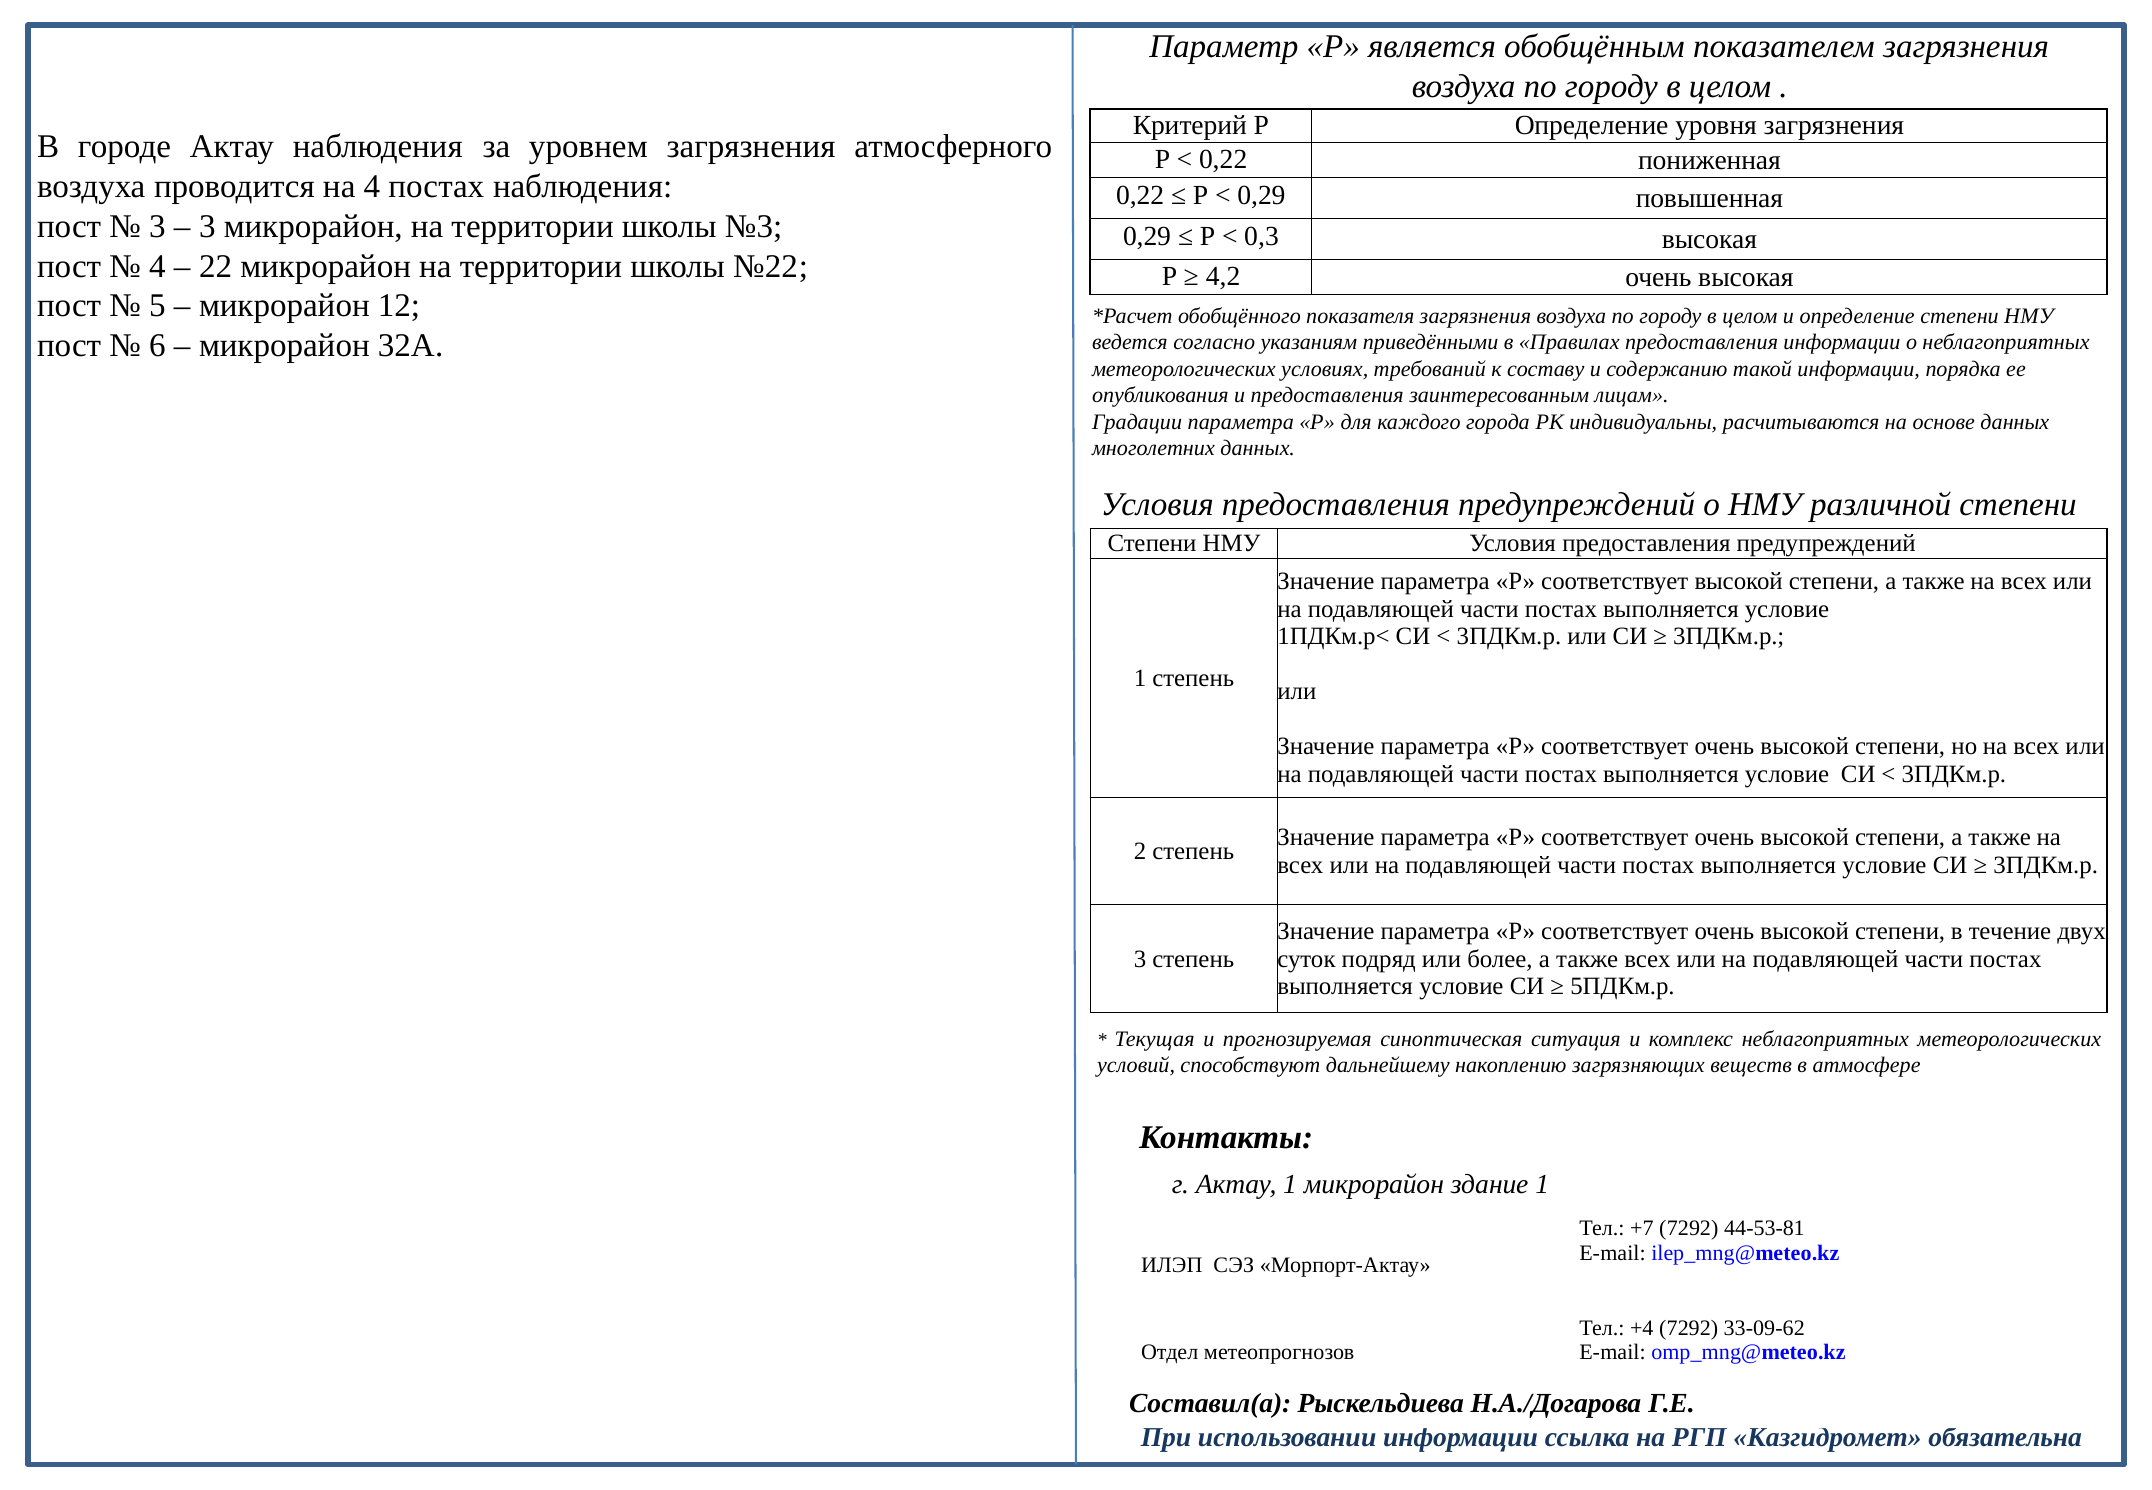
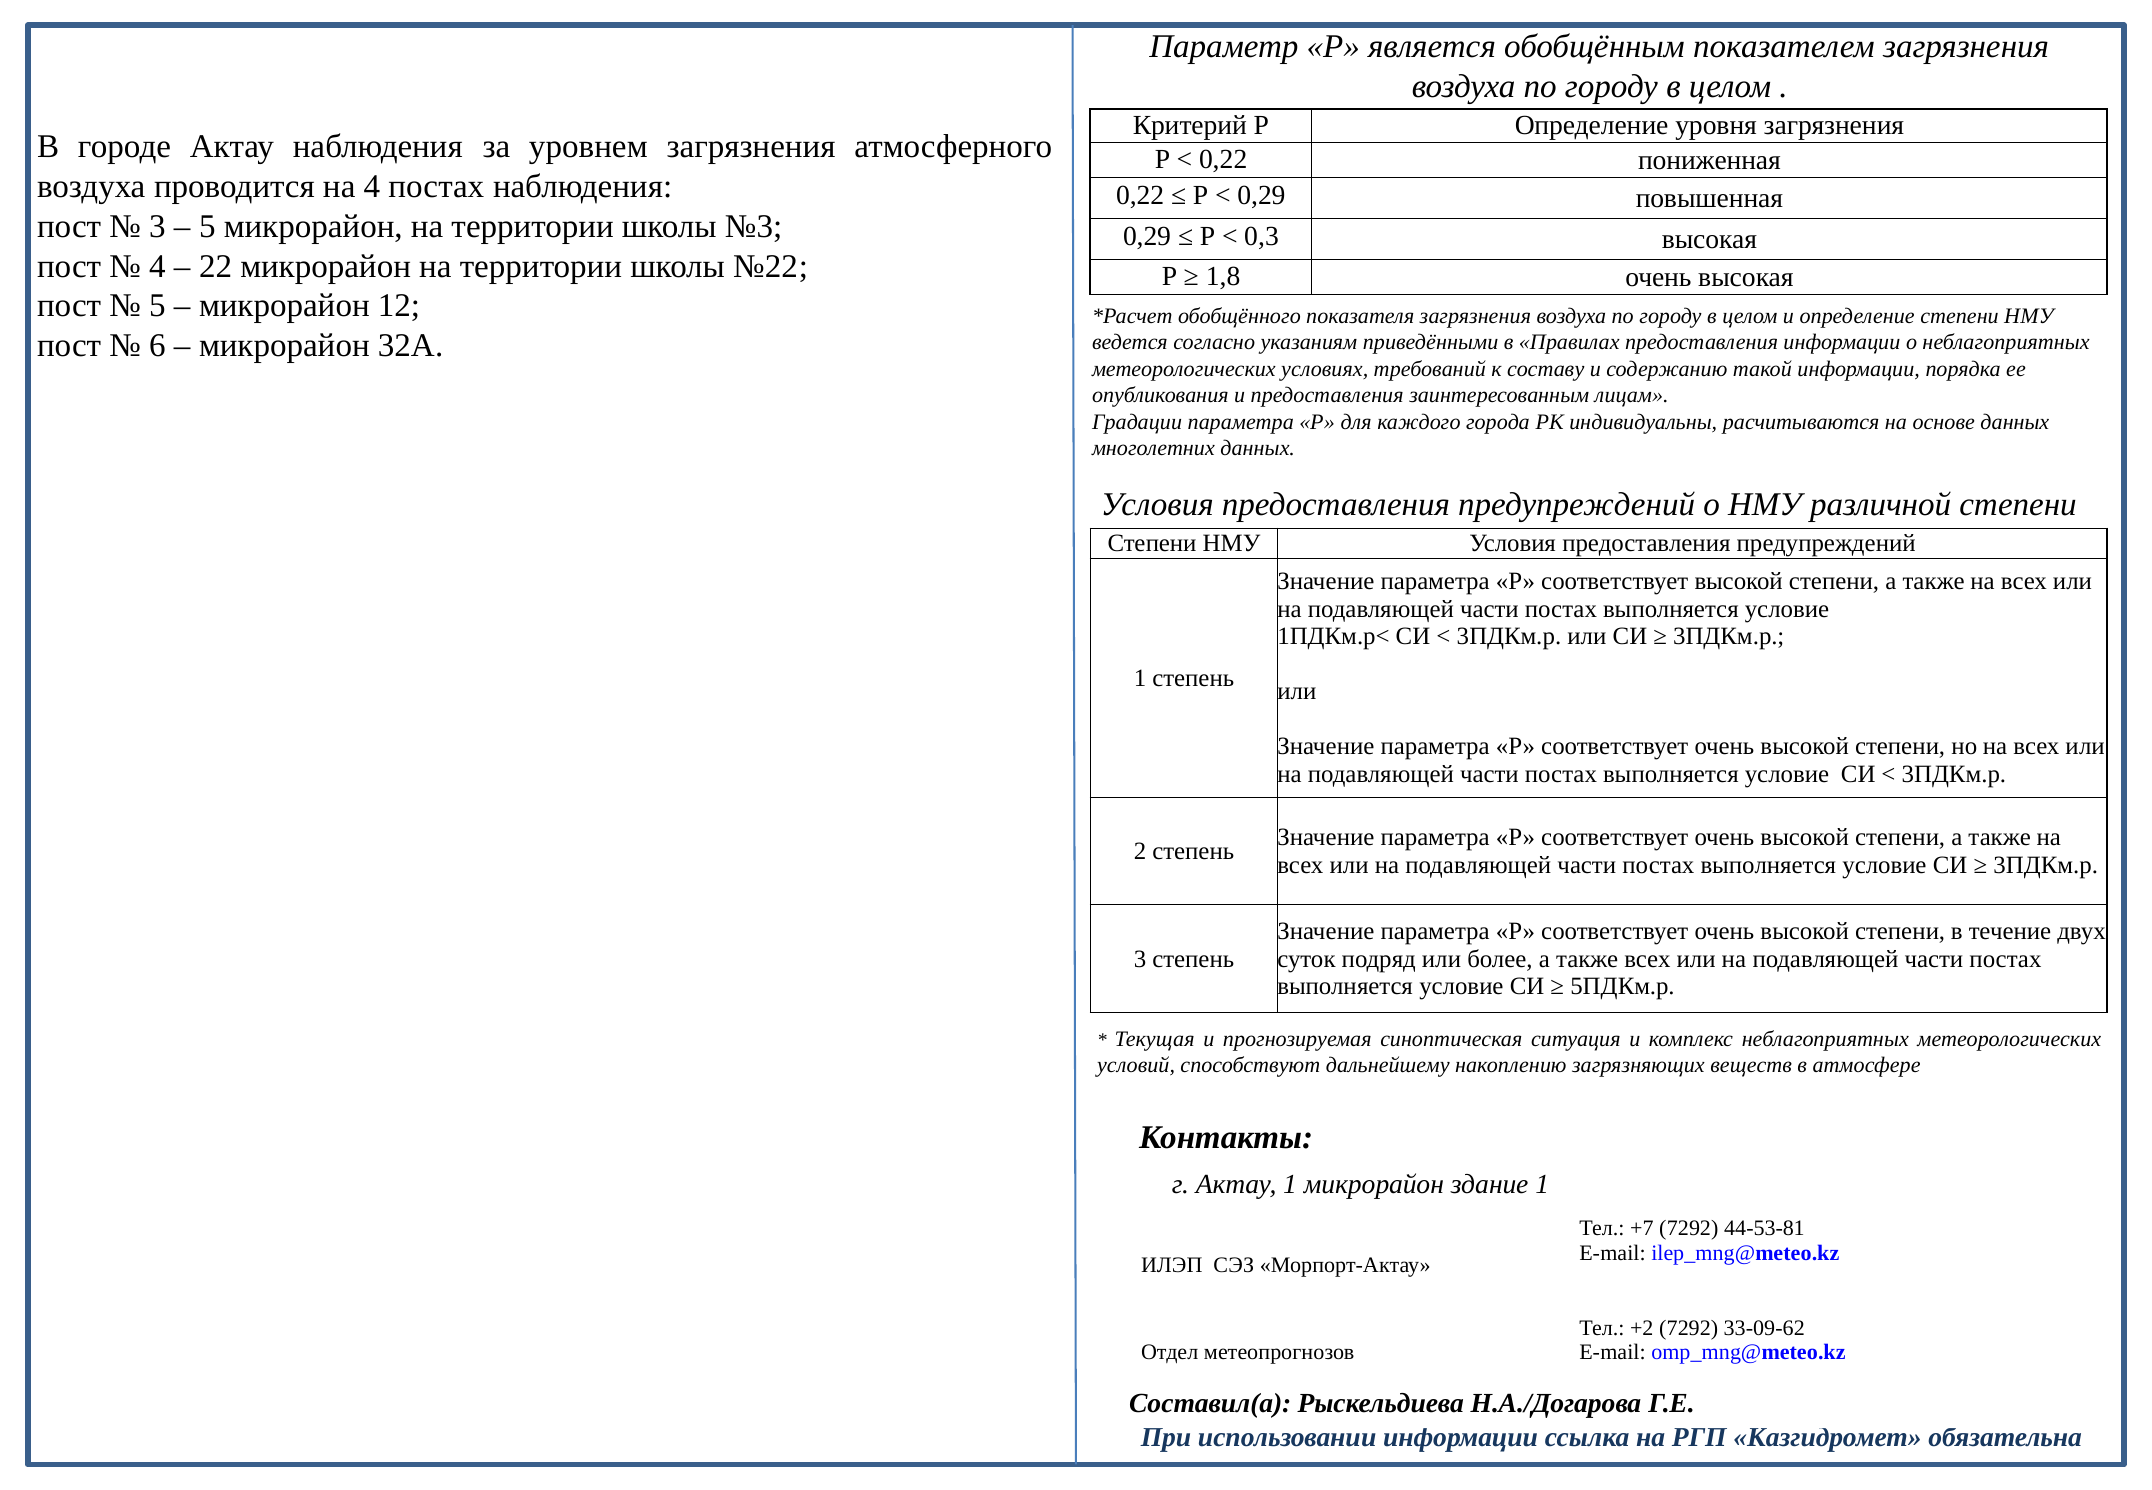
3 at (207, 226): 3 -> 5
4,2: 4,2 -> 1,8
+4: +4 -> +2
